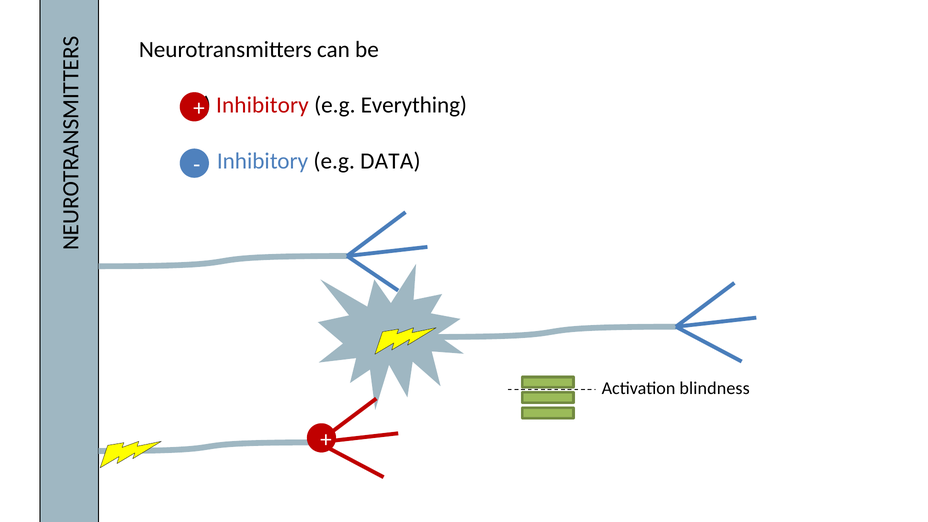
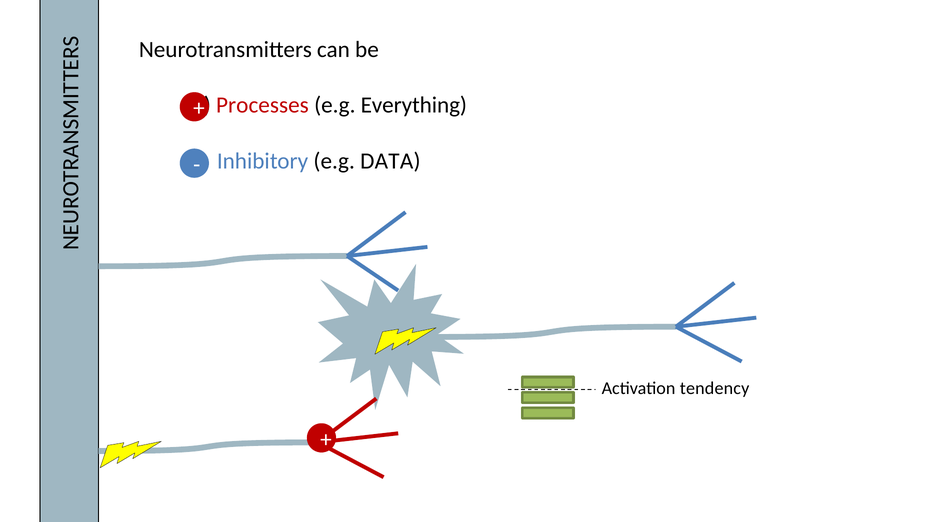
Inhibitory at (262, 105): Inhibitory -> Processes
blindness: blindness -> tendency
